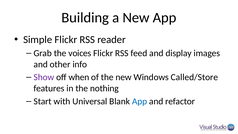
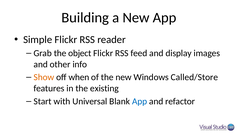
voices: voices -> object
Show colour: purple -> orange
nothing: nothing -> existing
